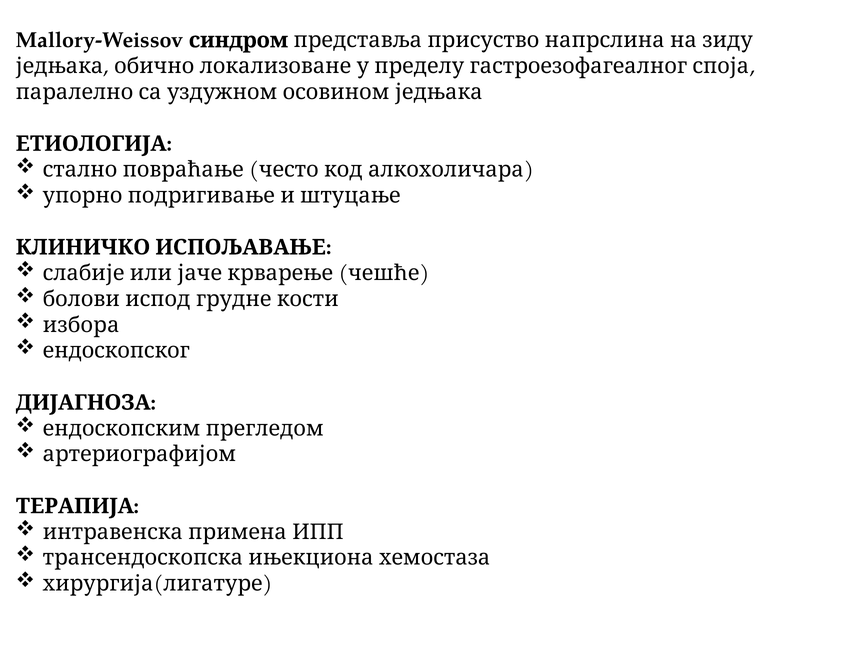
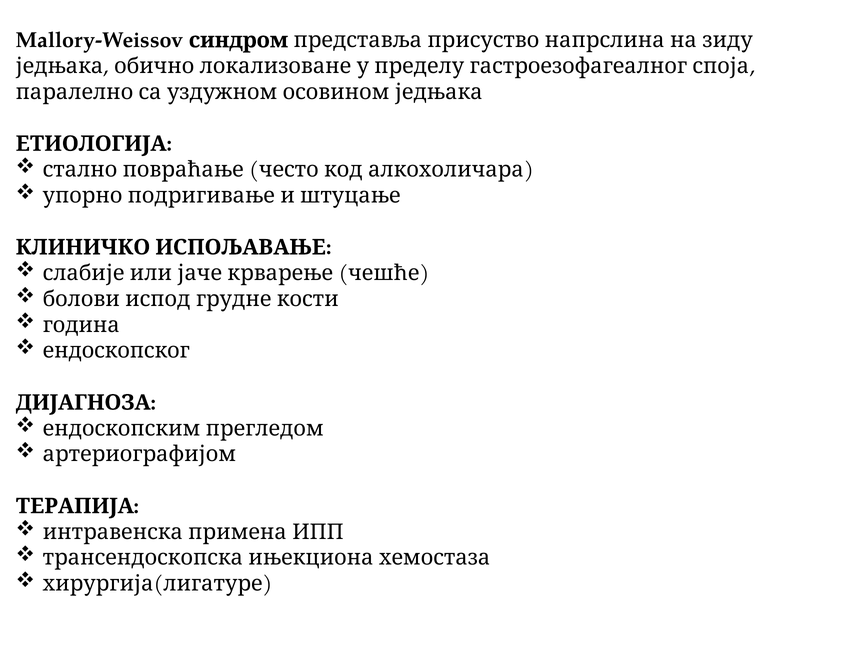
избора: избора -> година
